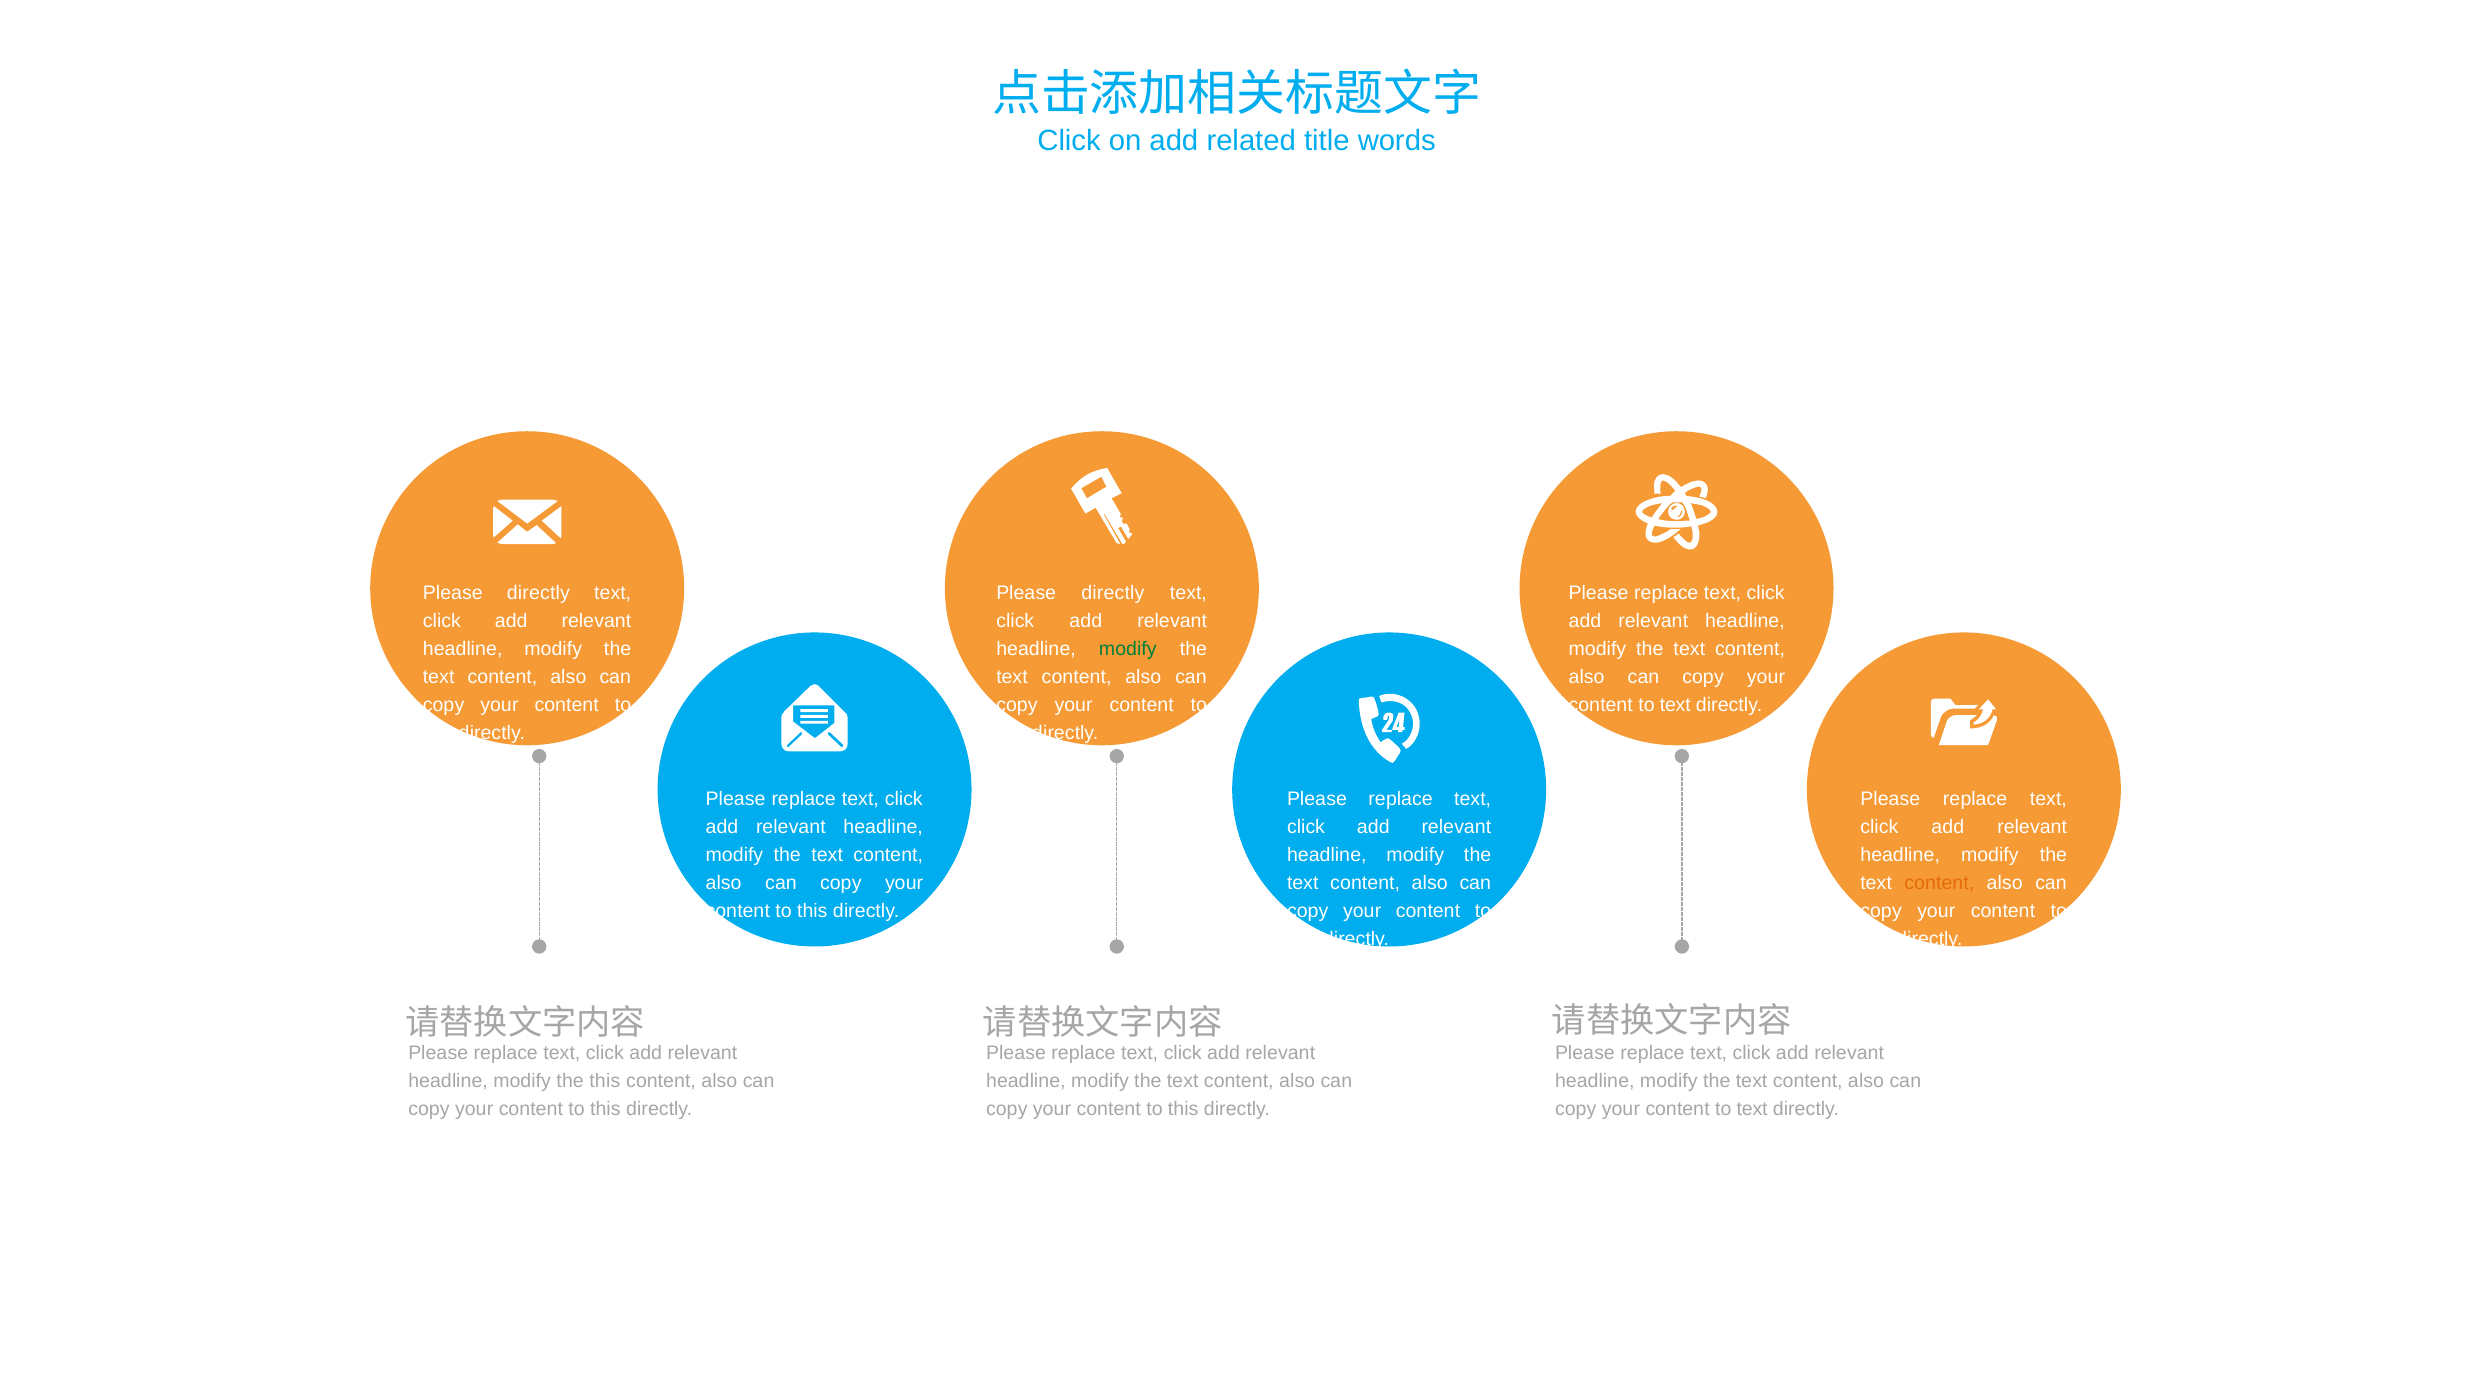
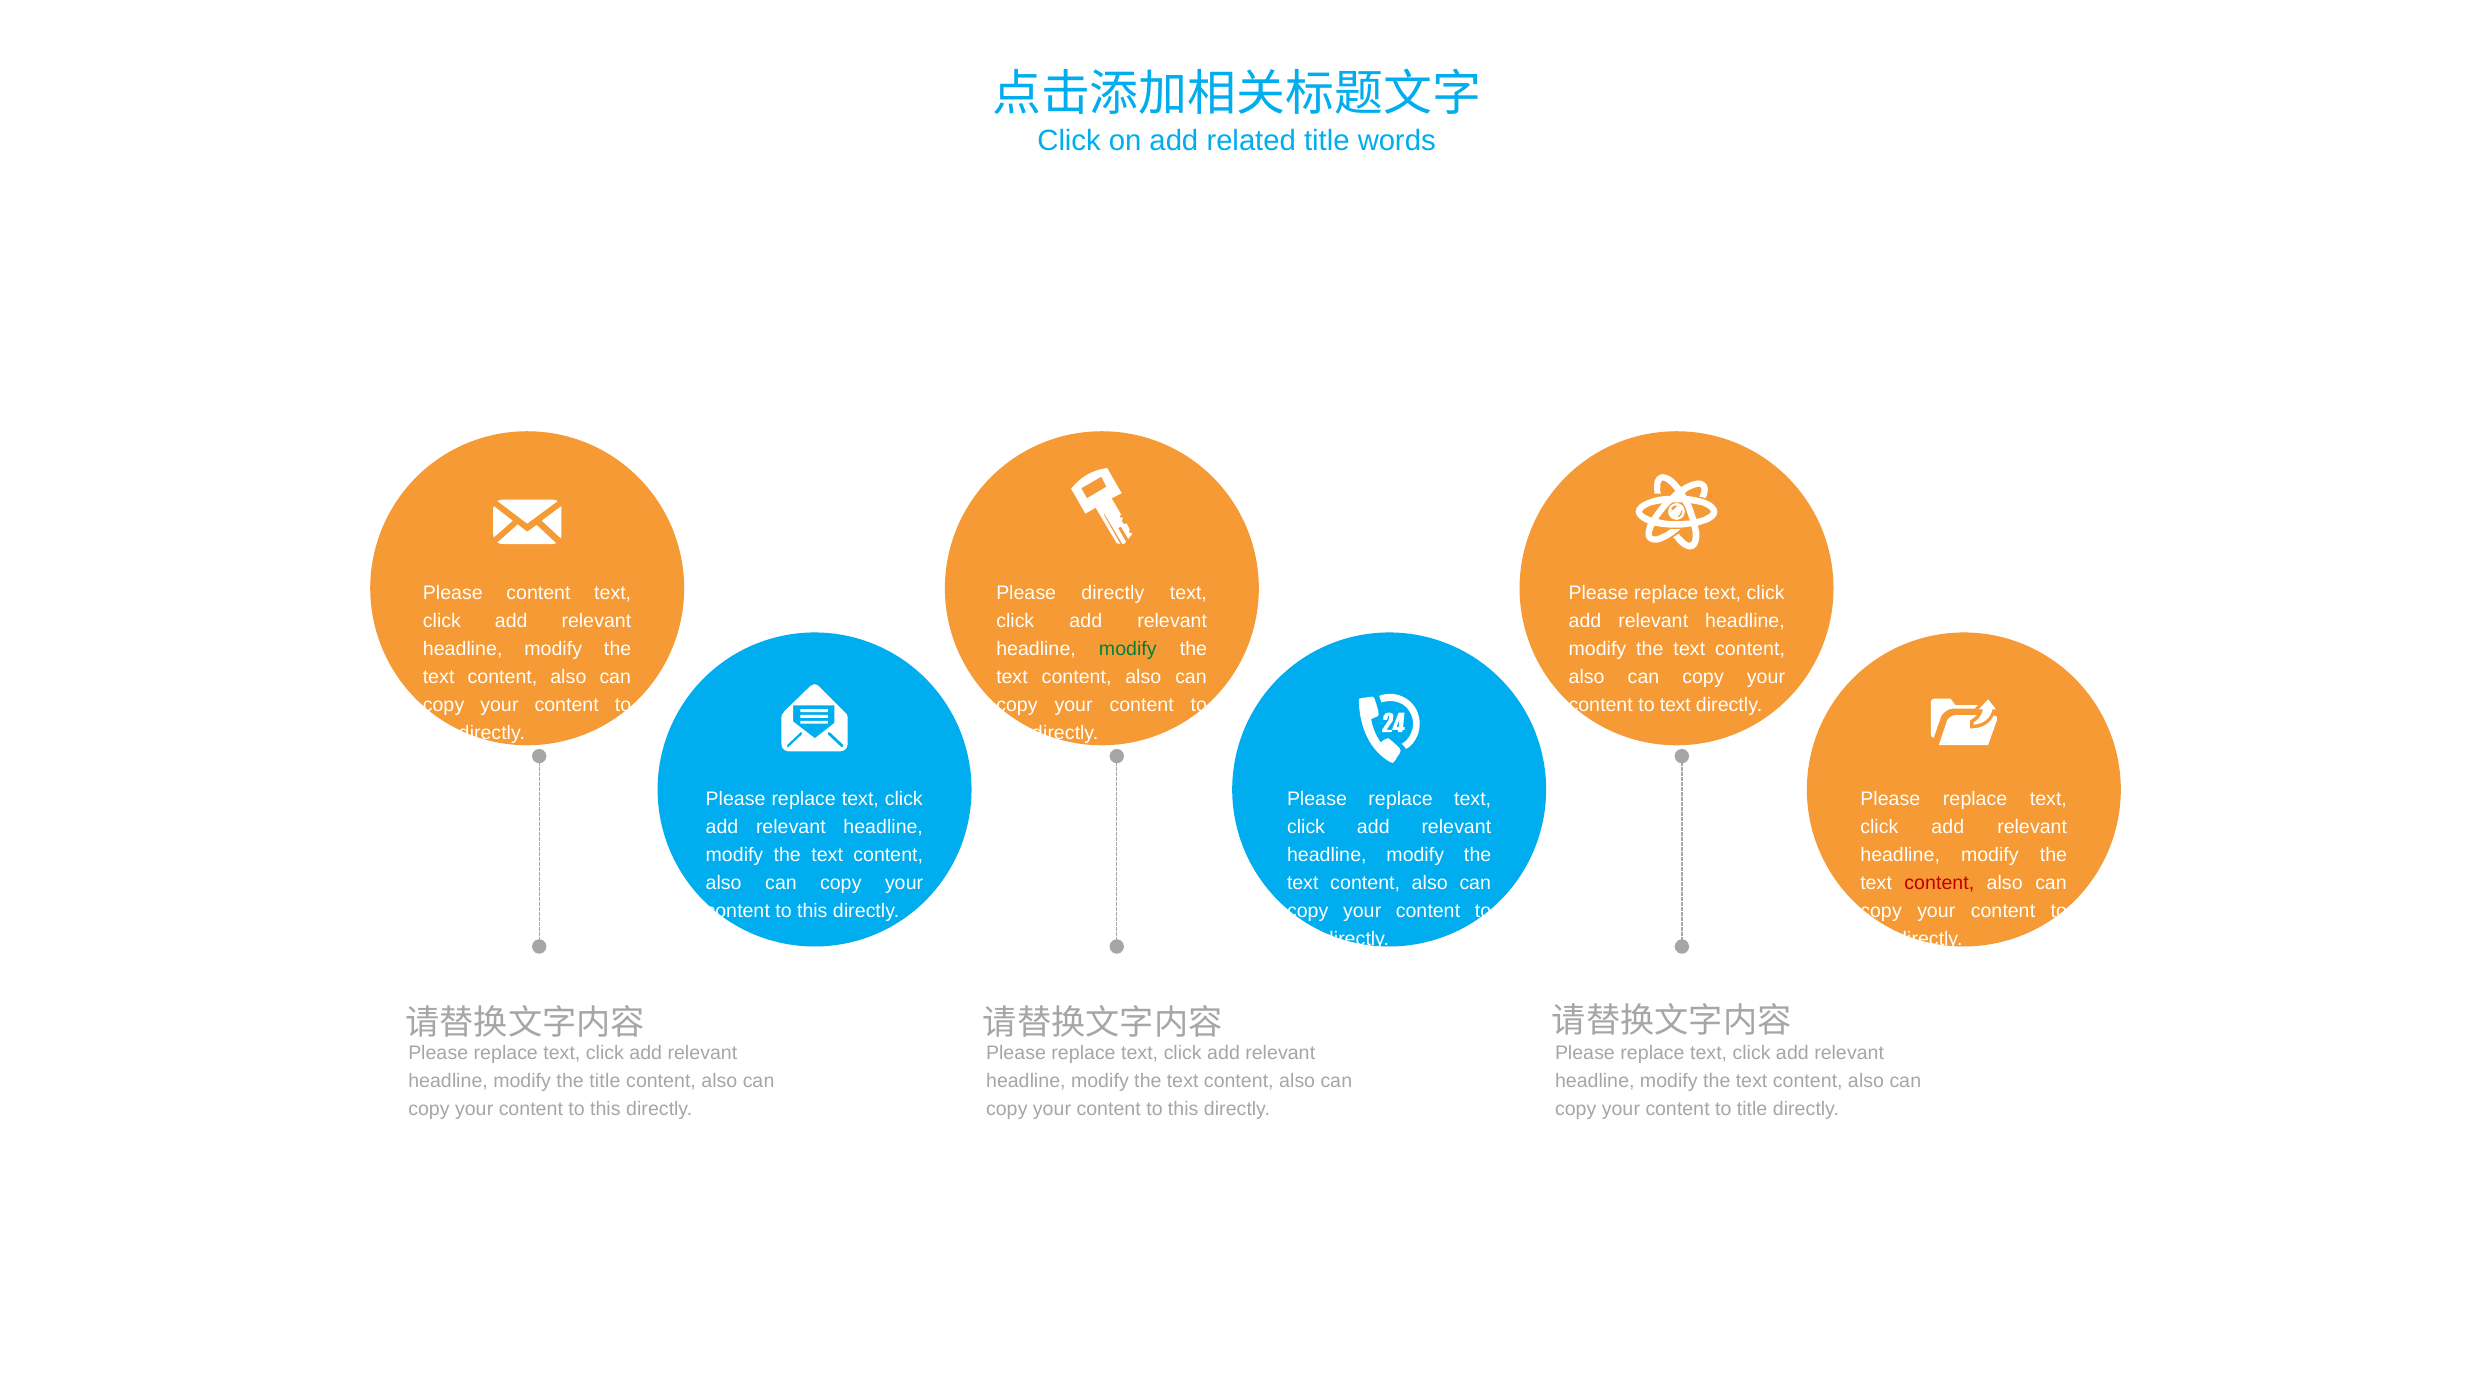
directly at (538, 593): directly -> content
content at (1939, 883) colour: orange -> red
the this: this -> title
text at (1752, 1109): text -> title
